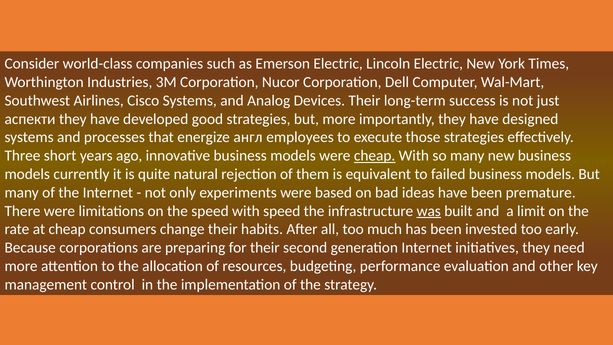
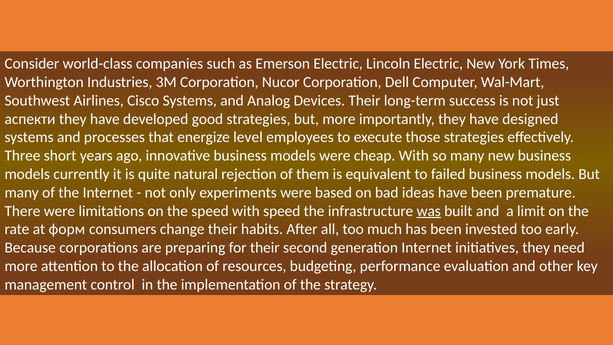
англ: англ -> level
cheap at (375, 156) underline: present -> none
at cheap: cheap -> форм
